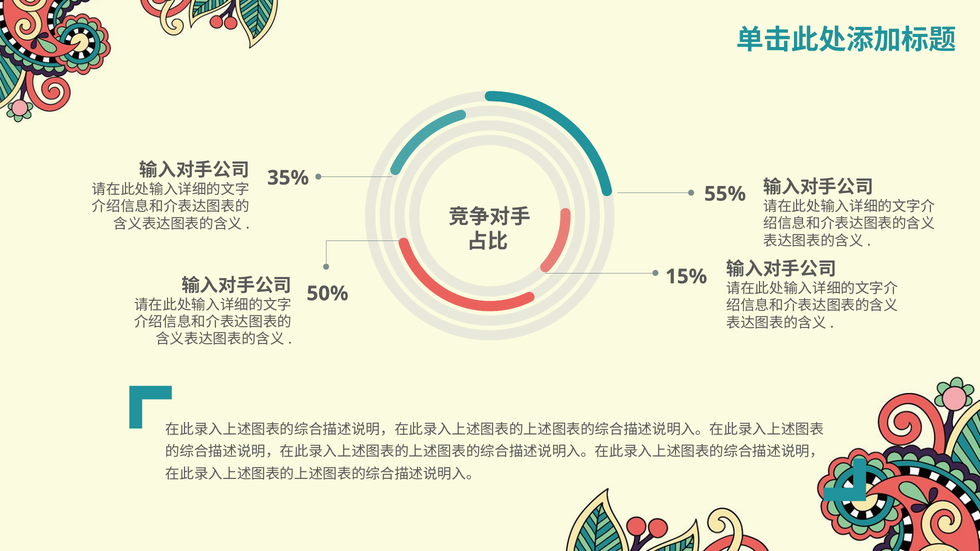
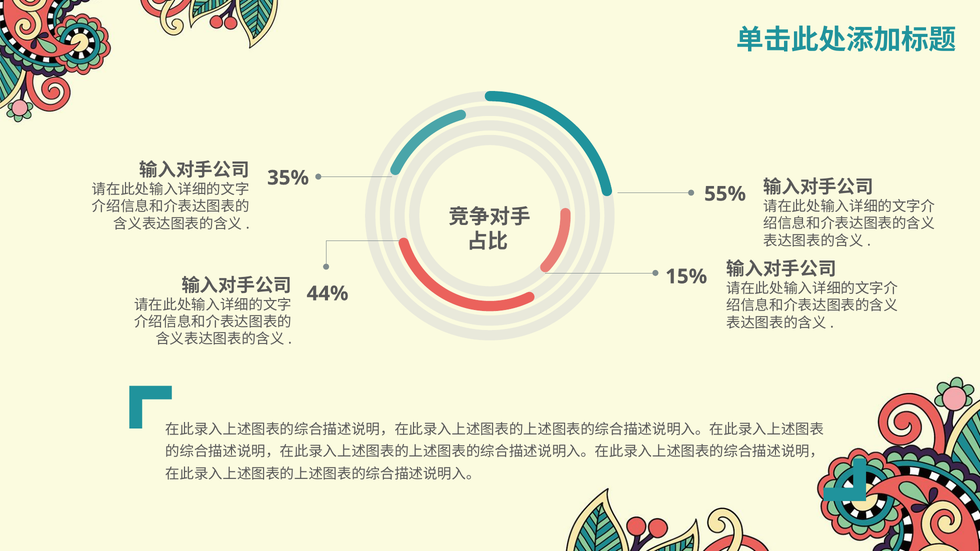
50%: 50% -> 44%
